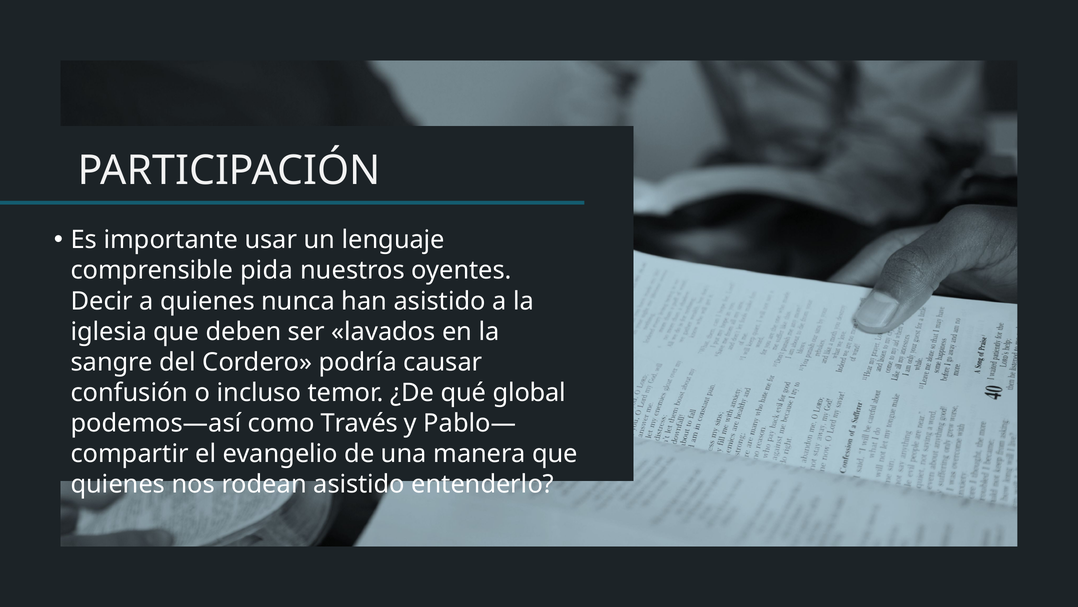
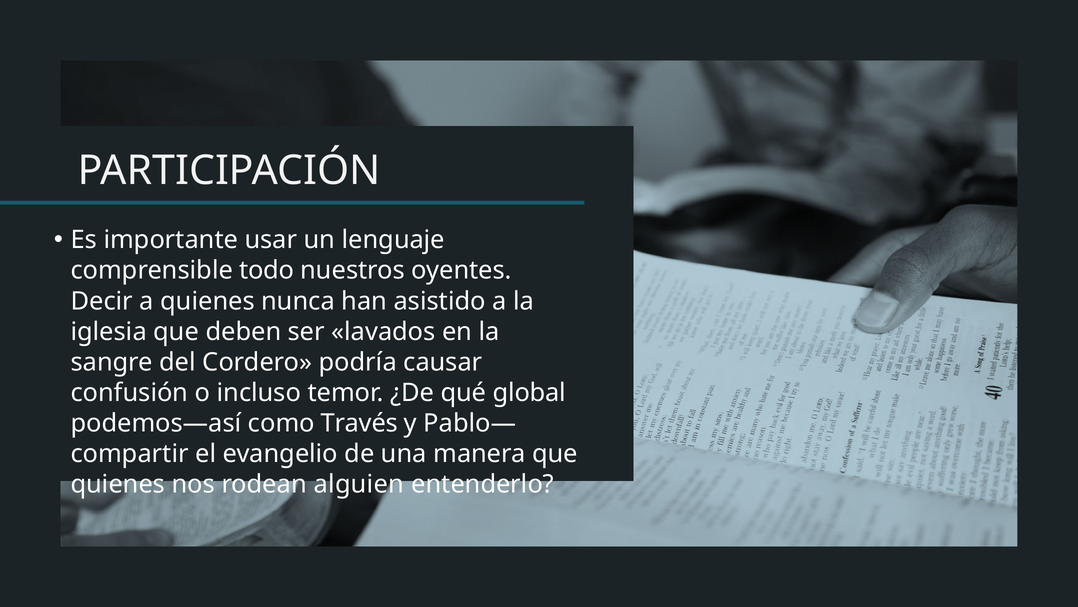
pida: pida -> todo
rodean asistido: asistido -> alguien
